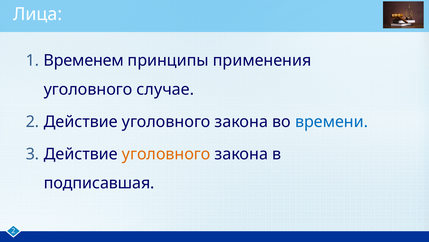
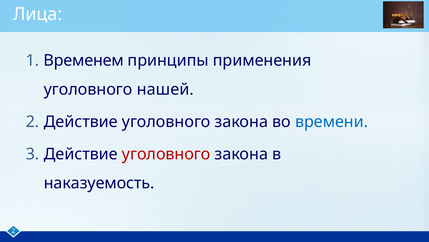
случае: случае -> нашей
уголовного at (166, 154) colour: orange -> red
подписавшая: подписавшая -> наказуемость
